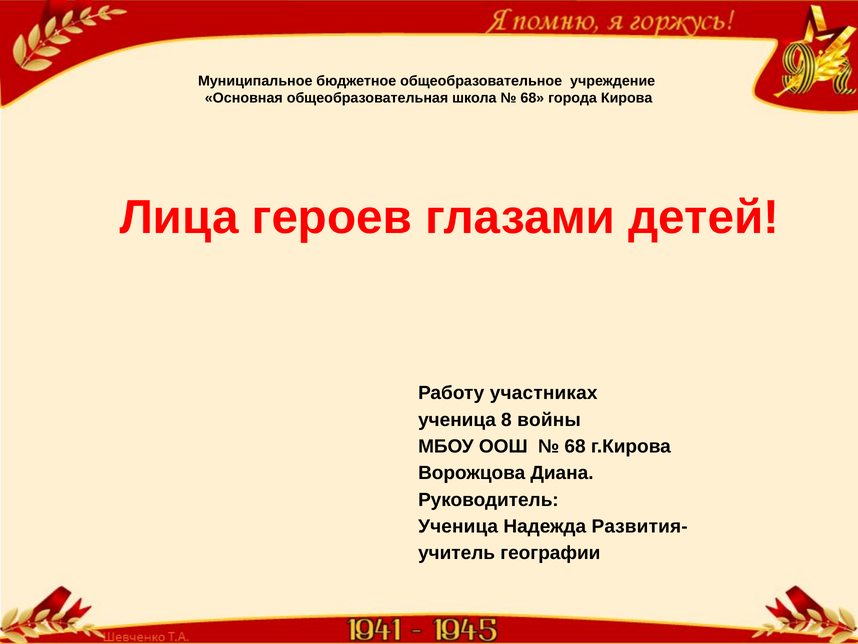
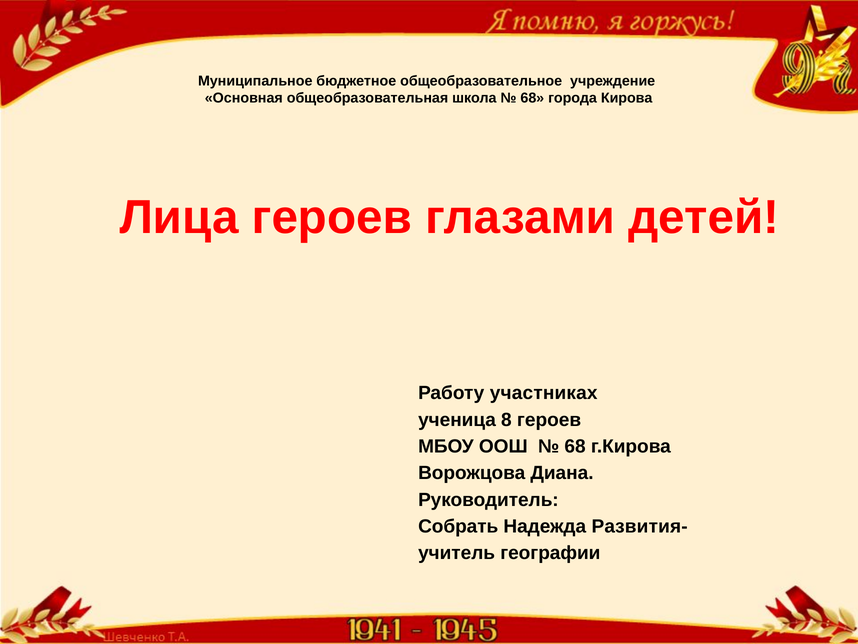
8 войны: войны -> героев
Ученица at (458, 526): Ученица -> Собрать
